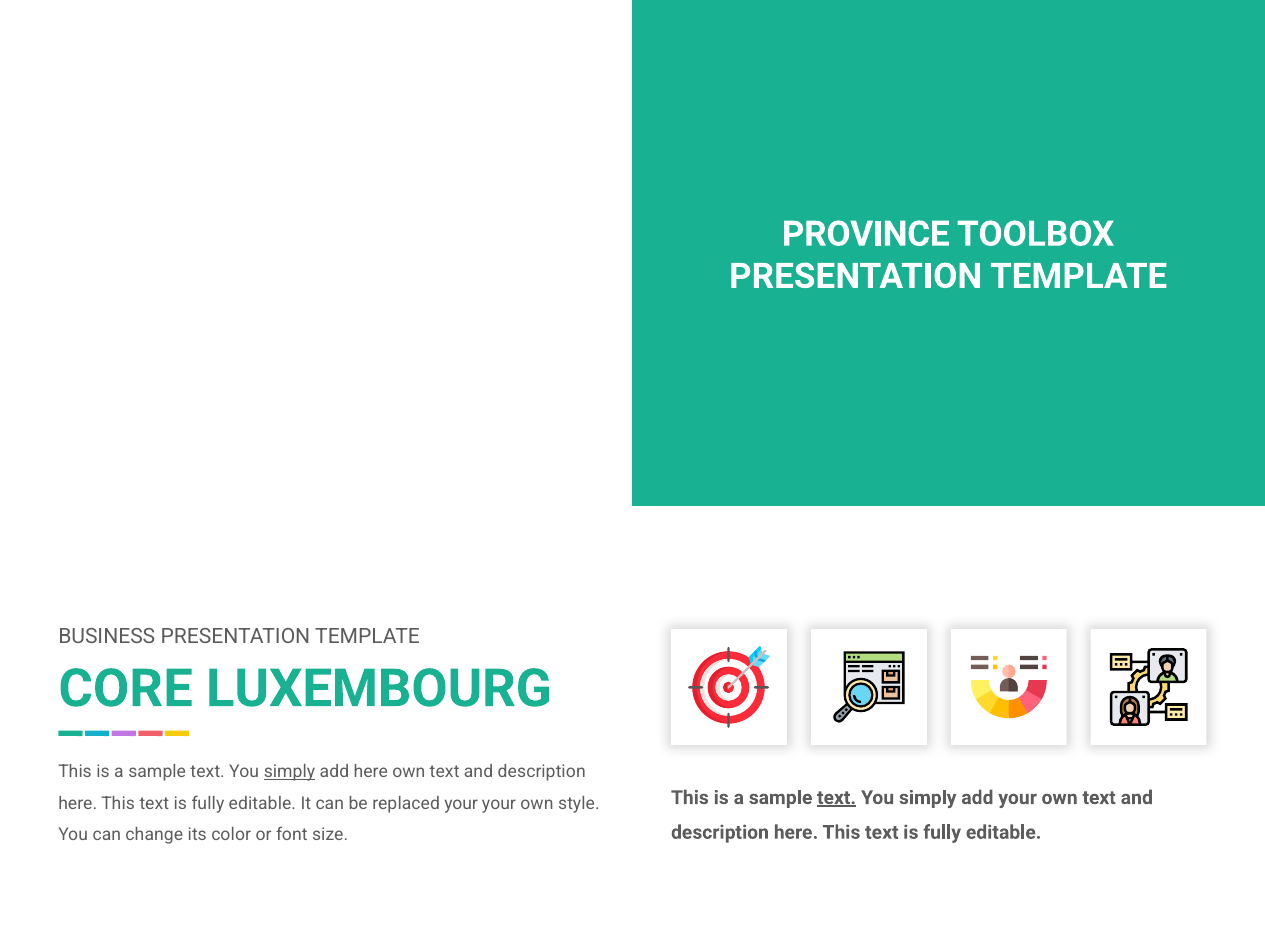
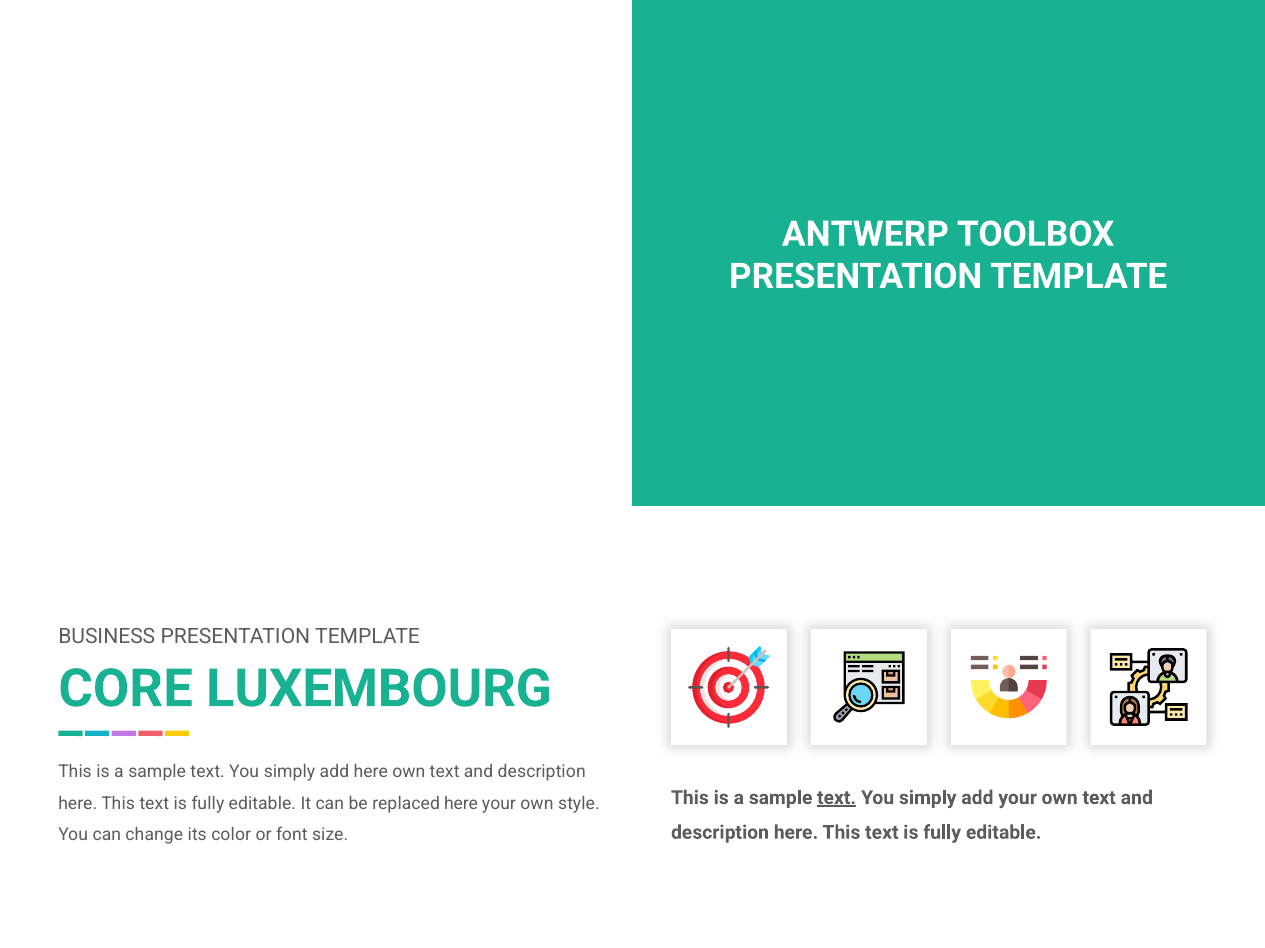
PROVINCE: PROVINCE -> ANTWERP
simply at (289, 772) underline: present -> none
replaced your: your -> here
